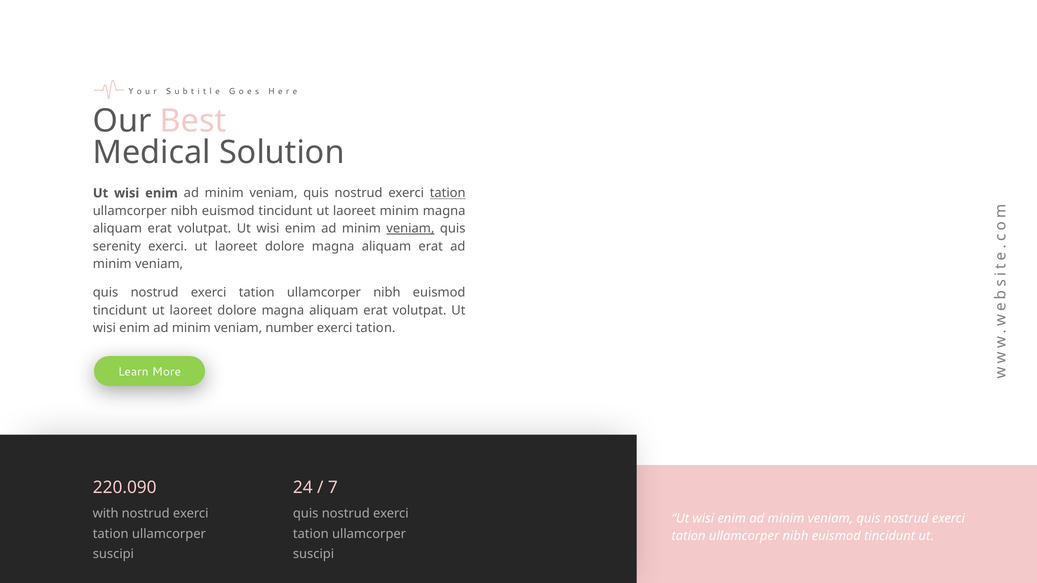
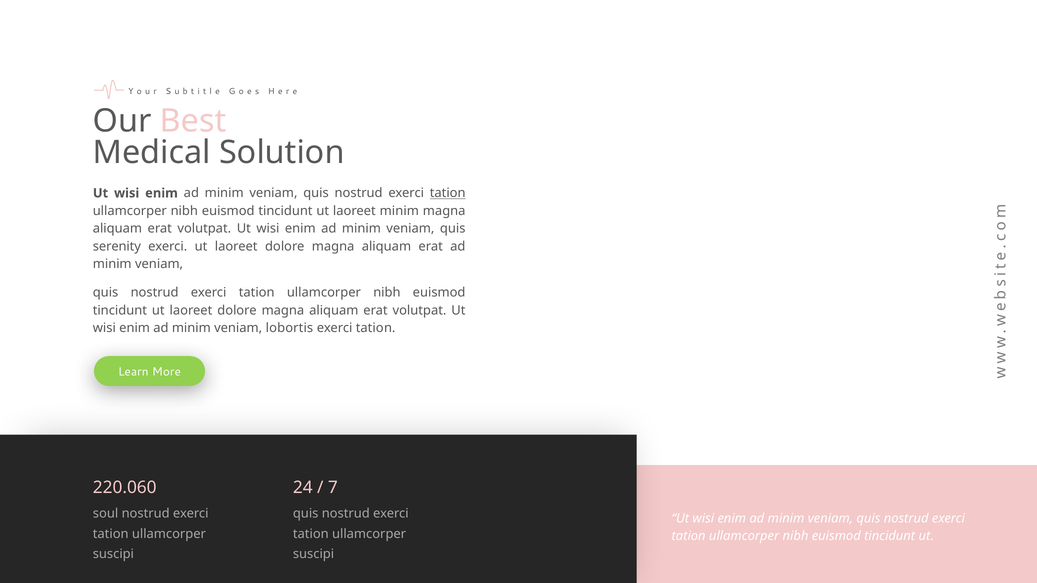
veniam at (410, 229) underline: present -> none
number: number -> lobortis
220.090: 220.090 -> 220.060
with: with -> soul
